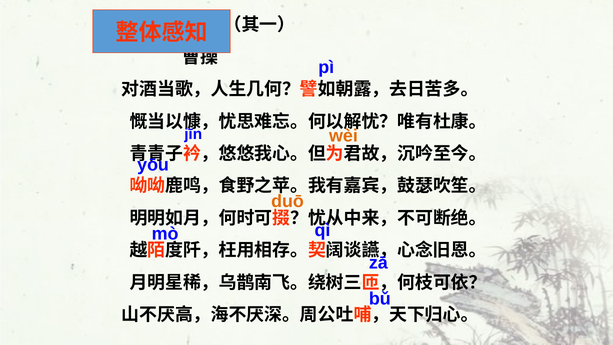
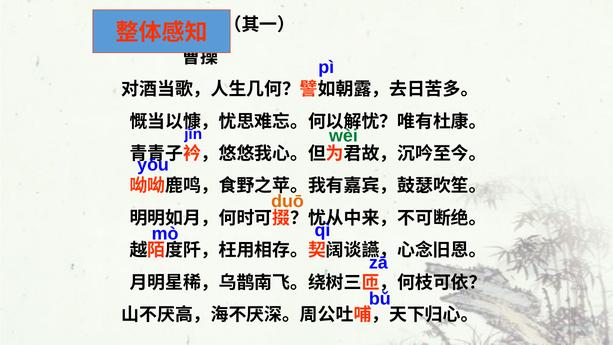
wèi colour: orange -> green
